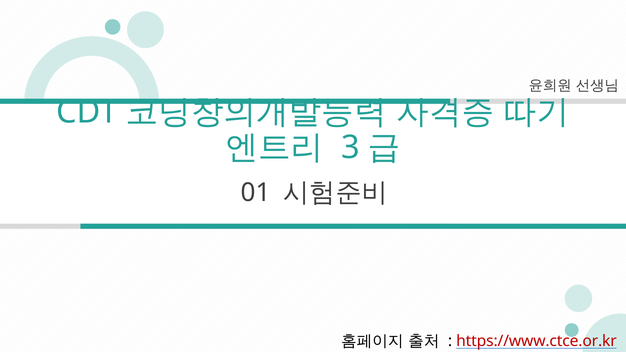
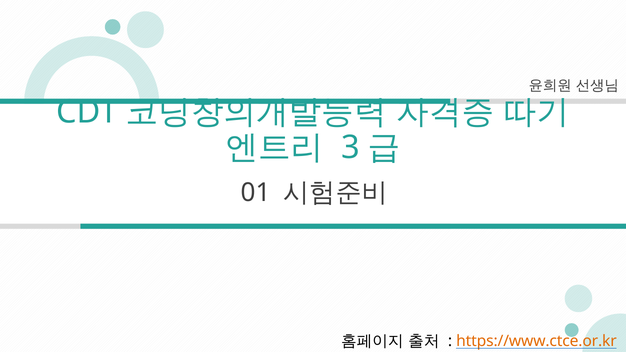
https://www.ctce.or.kr colour: red -> orange
